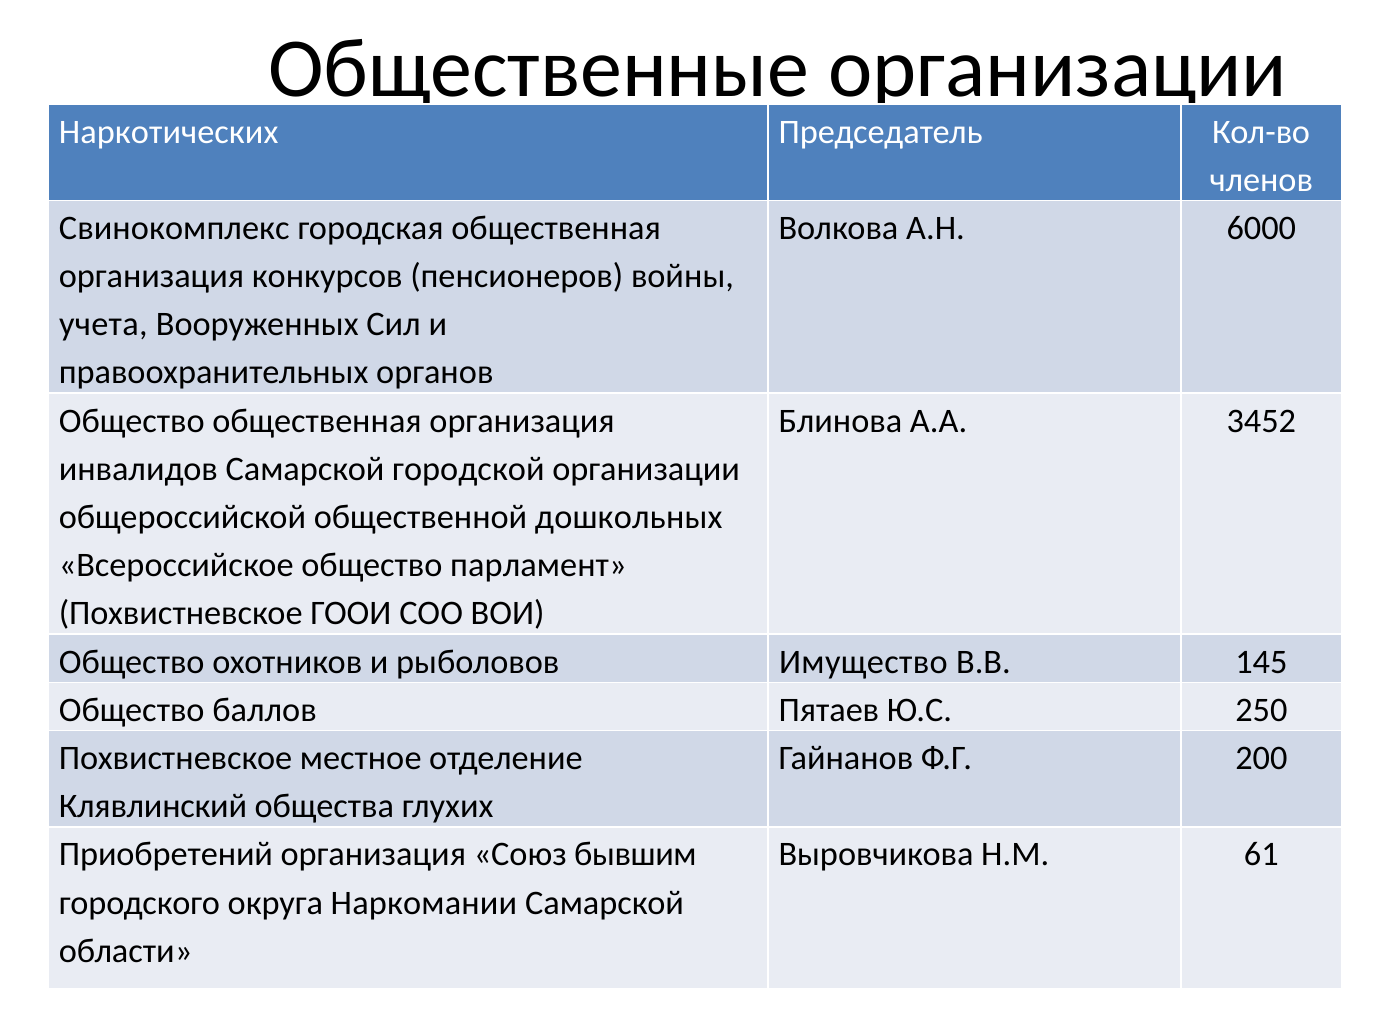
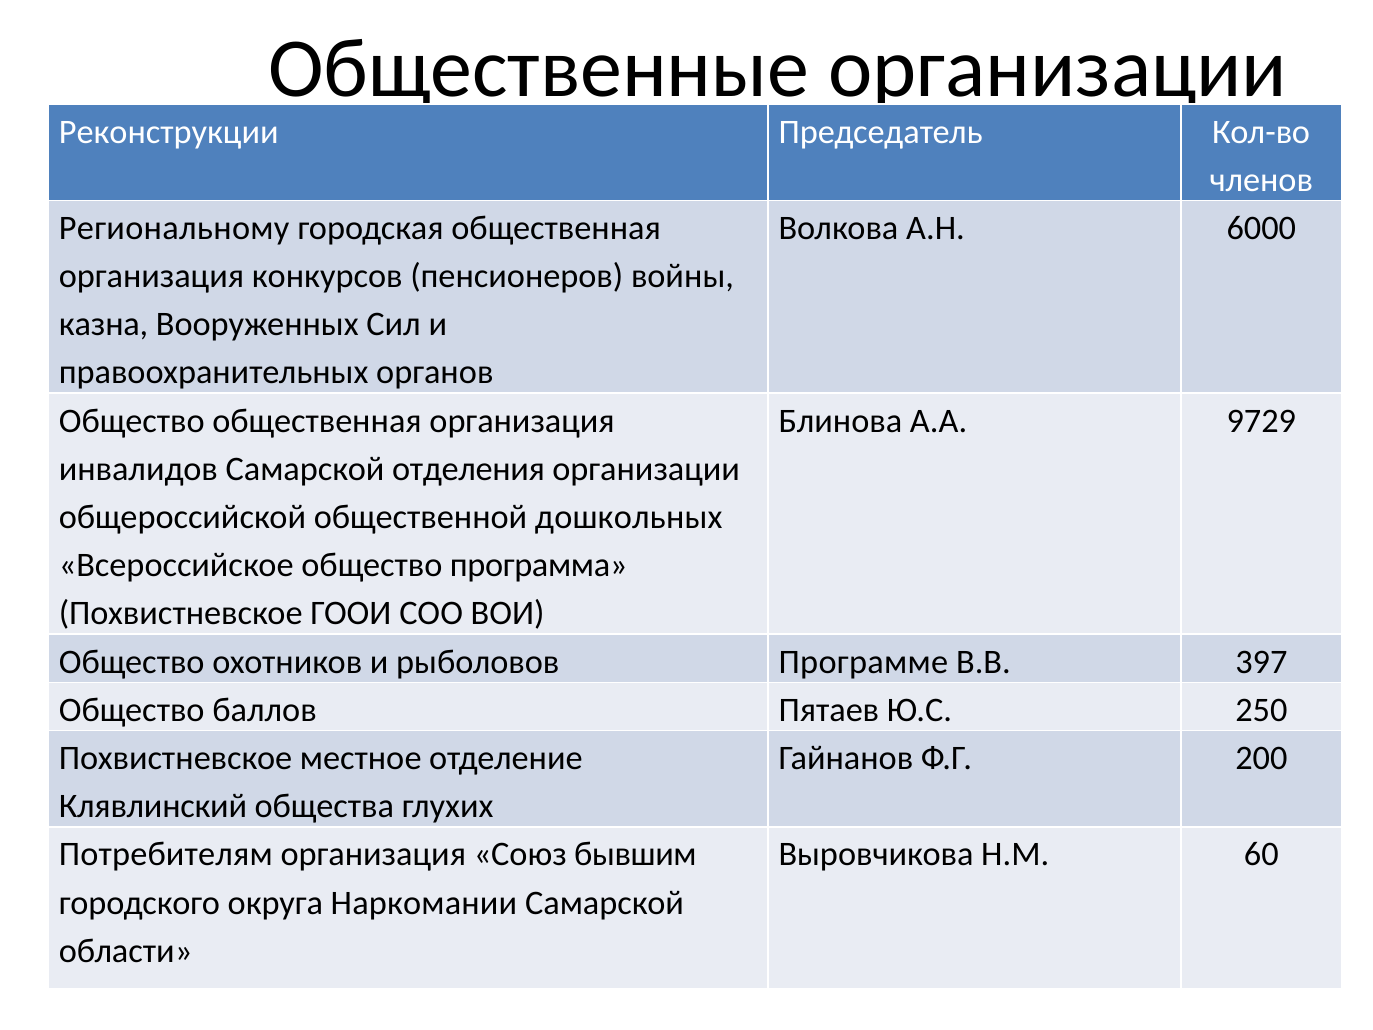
Наркотических: Наркотических -> Реконструкции
Свинокомплекс: Свинокомплекс -> Региональному
учета: учета -> казна
3452: 3452 -> 9729
городской: городской -> отделения
парламент: парламент -> программа
Имущество: Имущество -> Программе
145: 145 -> 397
Приобретений: Приобретений -> Потребителям
61: 61 -> 60
